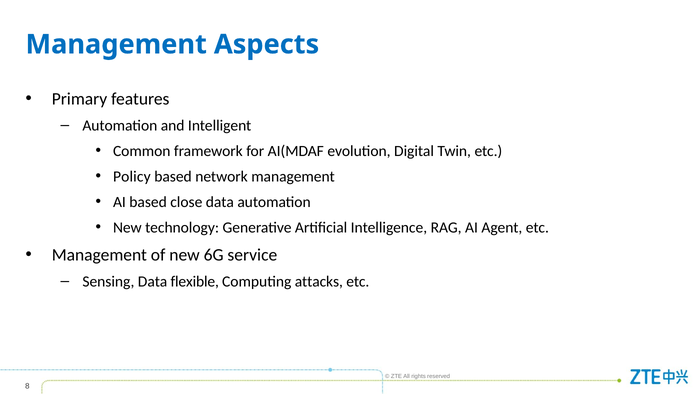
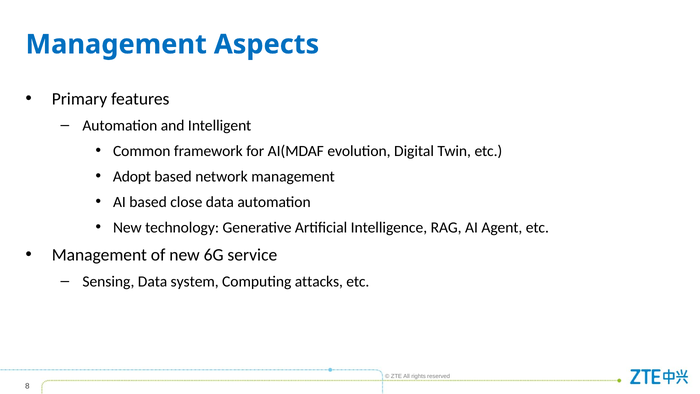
Policy: Policy -> Adopt
flexible: flexible -> system
